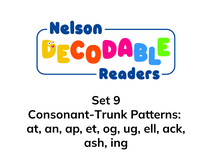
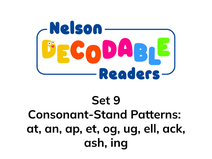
Consonant-Trunk: Consonant-Trunk -> Consonant-Stand
